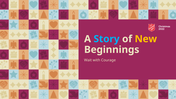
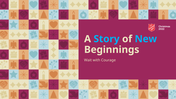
New colour: yellow -> light blue
